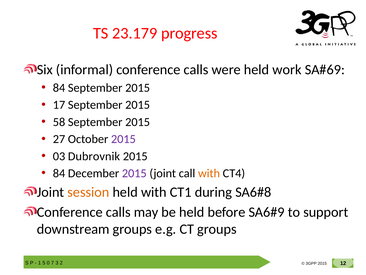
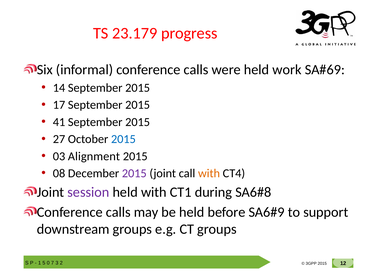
84 at (59, 88): 84 -> 14
58: 58 -> 41
2015 at (123, 139) colour: purple -> blue
Dubrovnik: Dubrovnik -> Alignment
84 at (59, 173): 84 -> 08
session colour: orange -> purple
